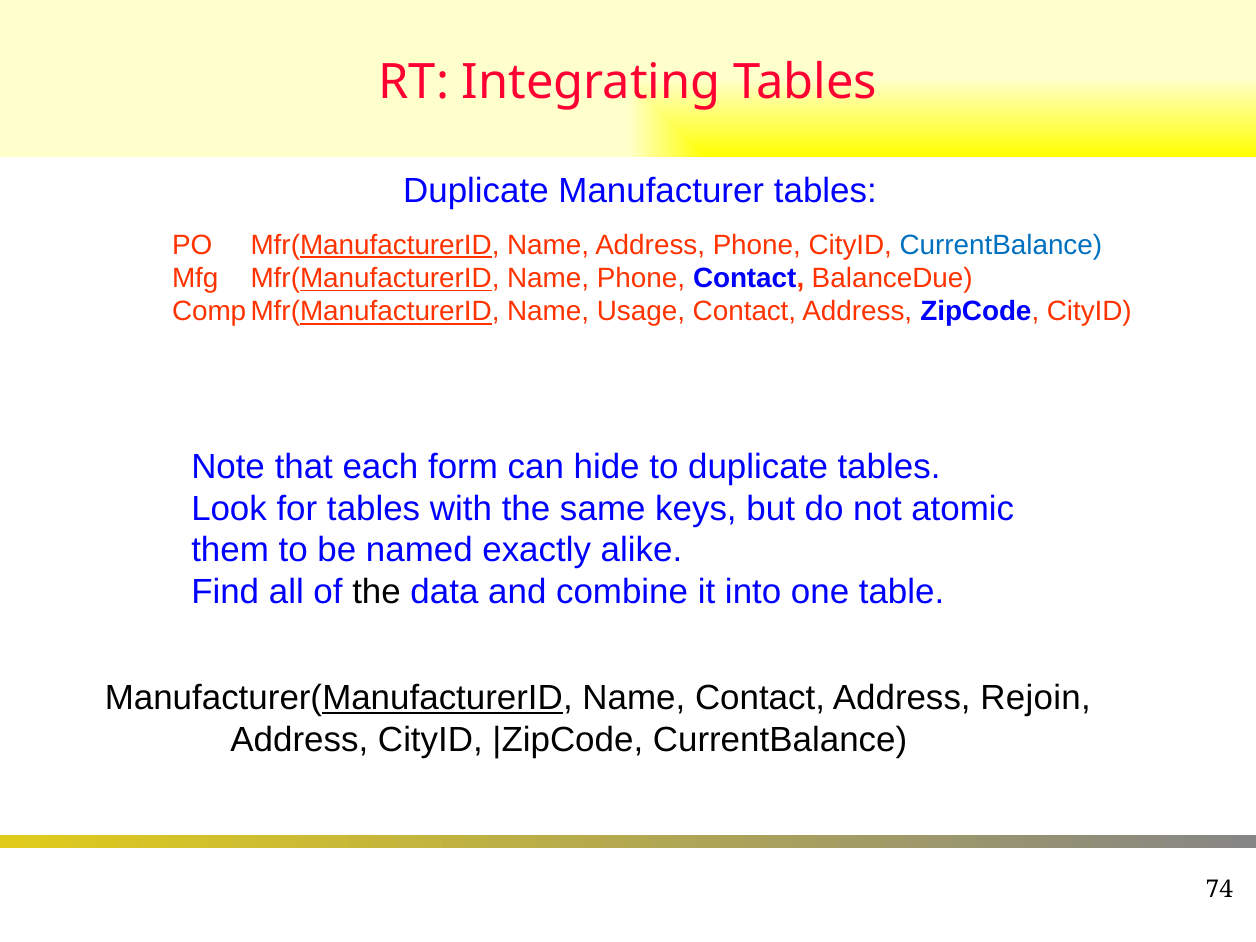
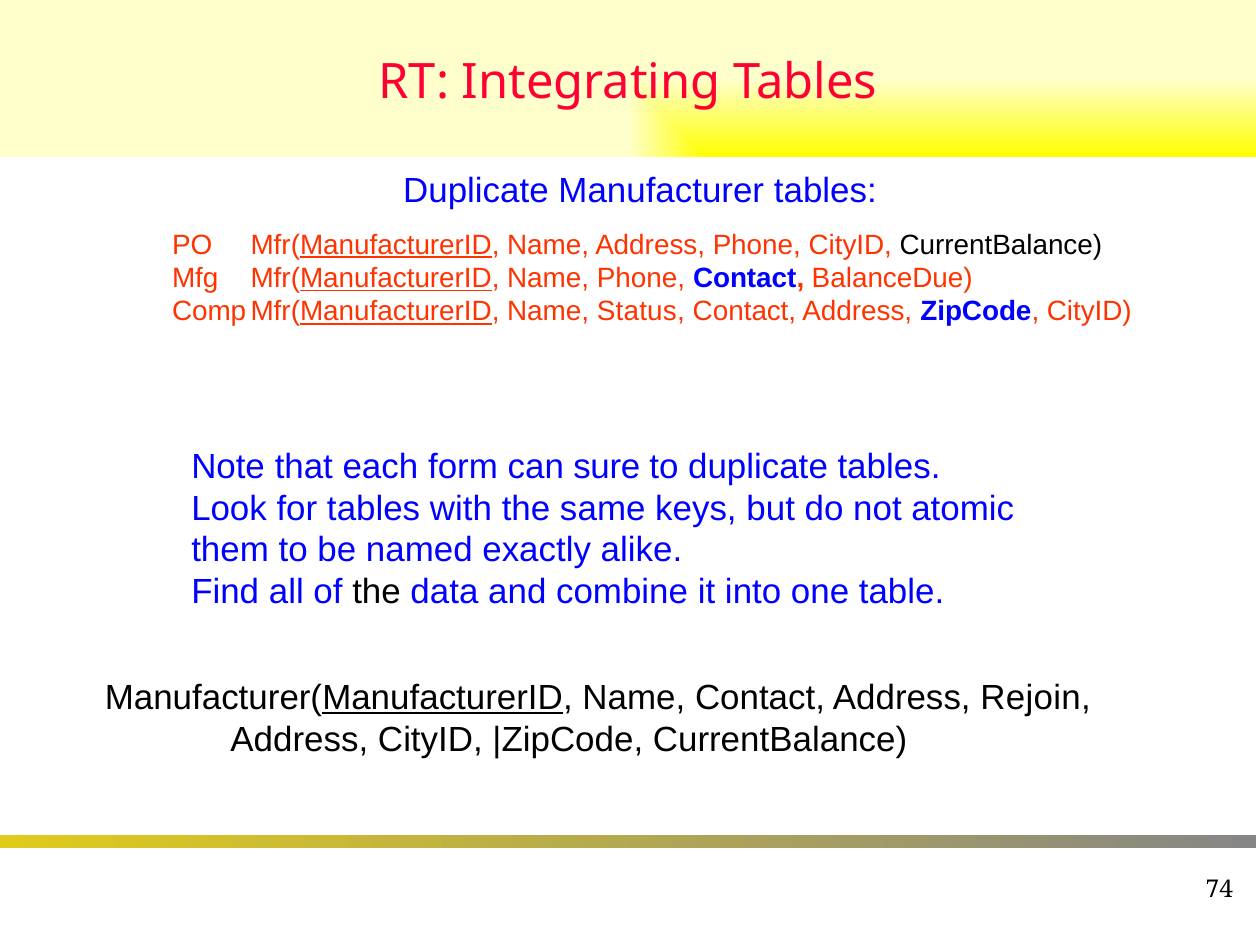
CurrentBalance at (1001, 245) colour: blue -> black
Usage: Usage -> Status
hide: hide -> sure
